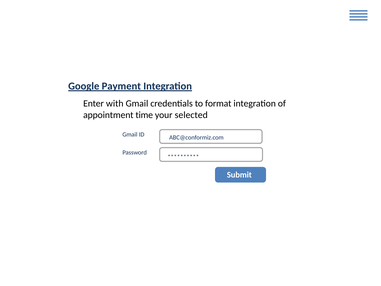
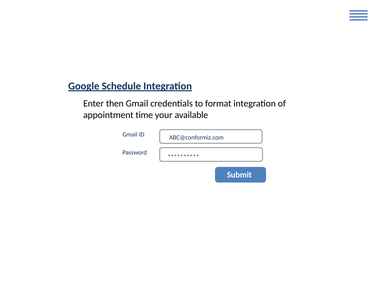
Payment: Payment -> Schedule
with: with -> then
selected: selected -> available
